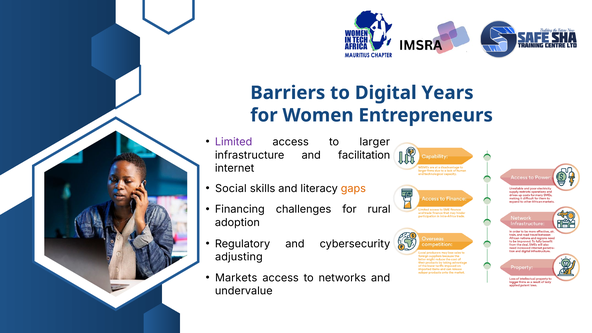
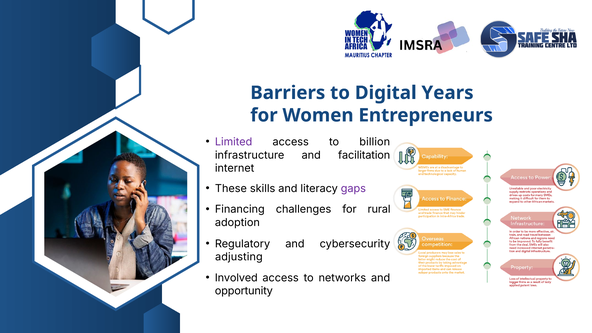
larger: larger -> billion
Social: Social -> These
gaps colour: orange -> purple
Markets: Markets -> Involved
undervalue: undervalue -> opportunity
